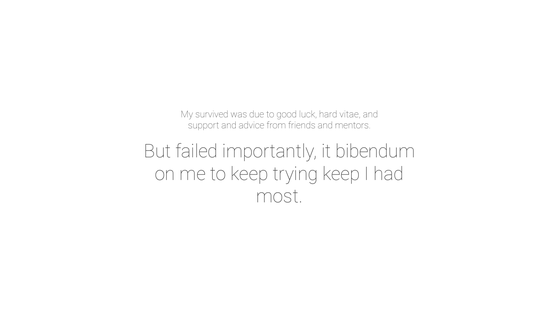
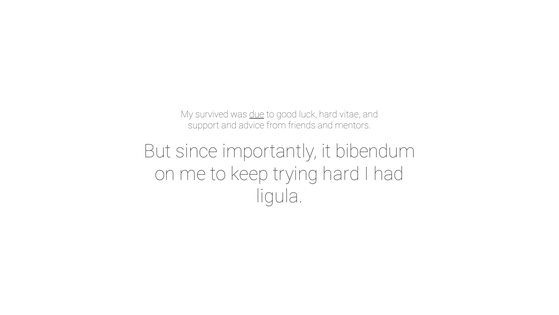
due underline: none -> present
failed: failed -> since
trying keep: keep -> hard
most: most -> ligula
